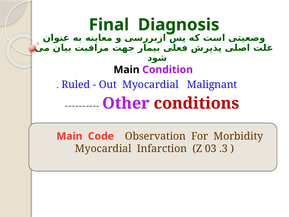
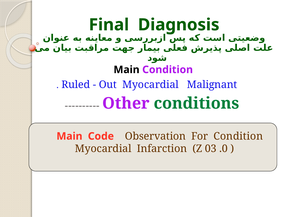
conditions colour: red -> green
For Morbidity: Morbidity -> Condition
.3: .3 -> .0
